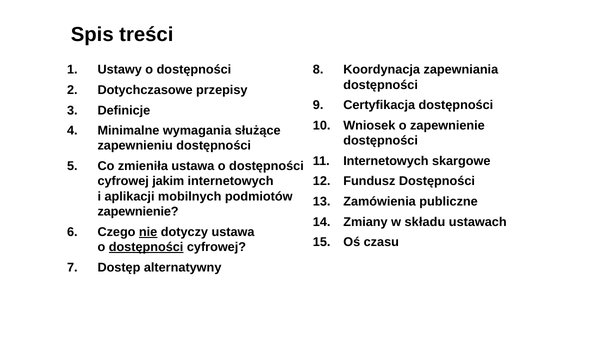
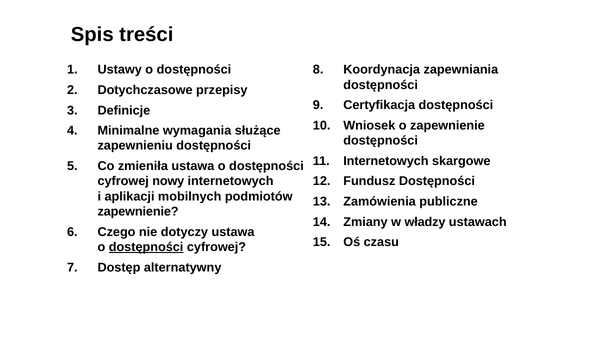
jakim: jakim -> nowy
składu: składu -> władzy
nie underline: present -> none
